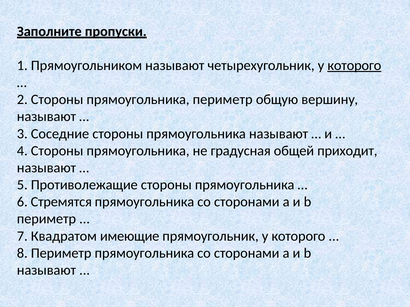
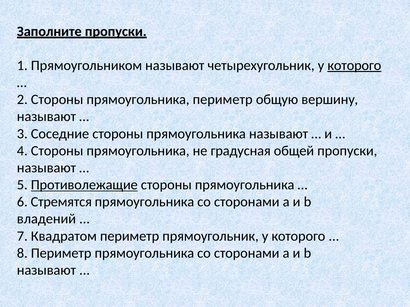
общей приходит: приходит -> пропуски
Противолежащие underline: none -> present
периметр at (46, 219): периметр -> владений
Квадратом имеющие: имеющие -> периметр
